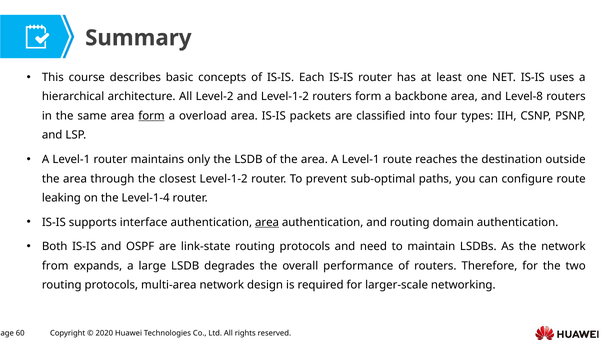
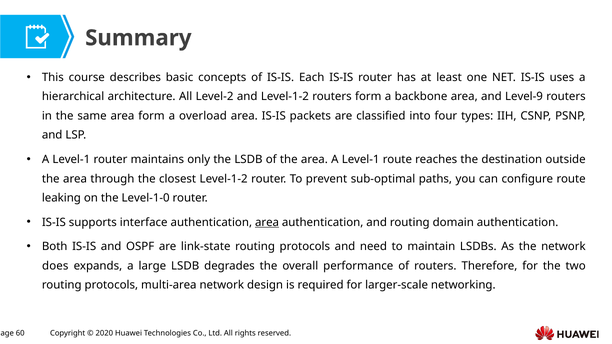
Level-8: Level-8 -> Level-9
form at (152, 116) underline: present -> none
Level-1-4: Level-1-4 -> Level-1-0
from: from -> does
